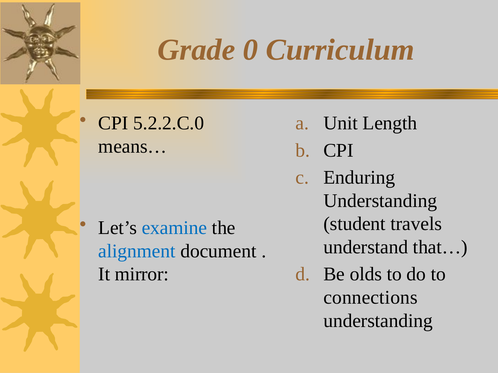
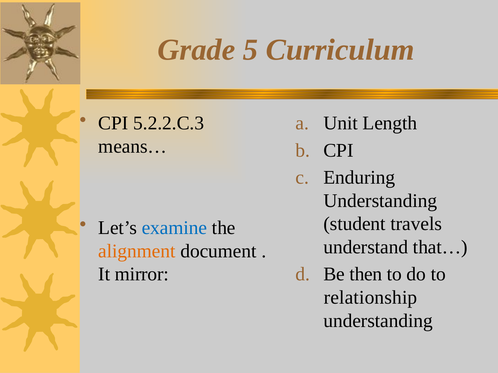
0: 0 -> 5
5.2.2.C.0: 5.2.2.C.0 -> 5.2.2.C.3
alignment colour: blue -> orange
olds: olds -> then
connections: connections -> relationship
